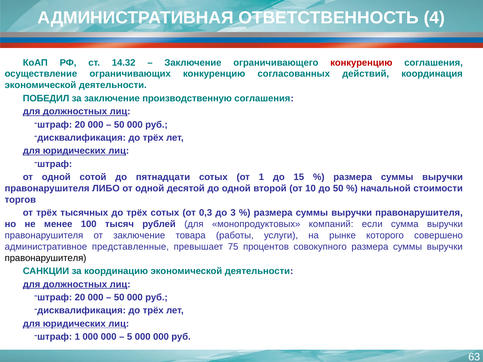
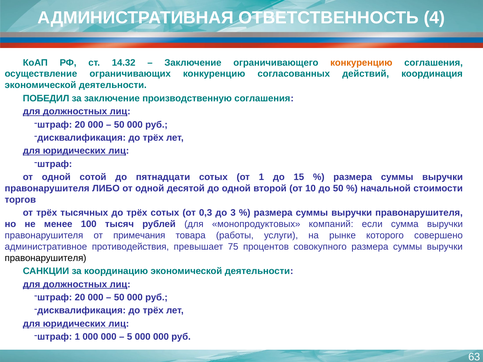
конкуренцию at (361, 63) colour: red -> orange
от заключение: заключение -> примечания
представленные: представленные -> противодействия
